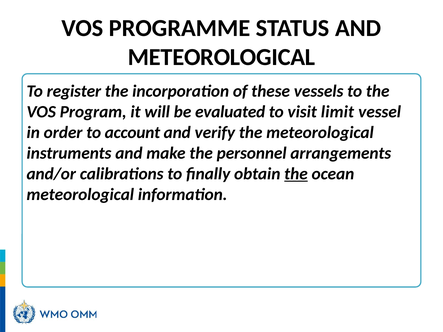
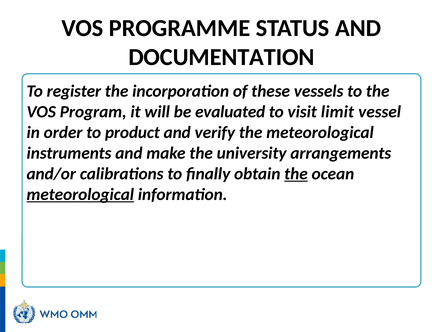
METEOROLOGICAL at (222, 57): METEOROLOGICAL -> DOCUMENTATION
account: account -> product
personnel: personnel -> university
meteorological at (80, 195) underline: none -> present
